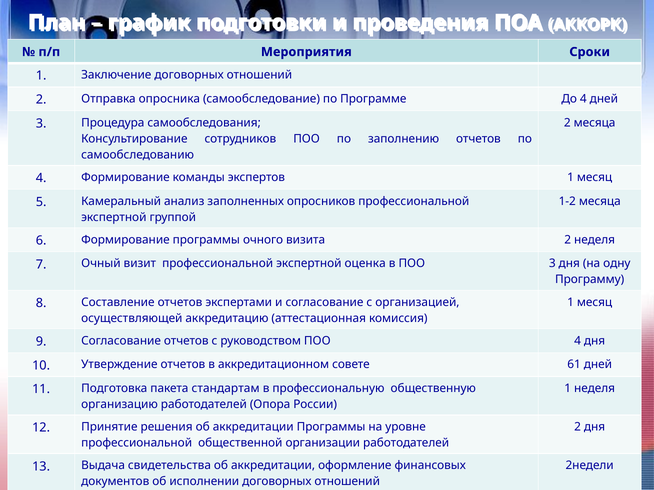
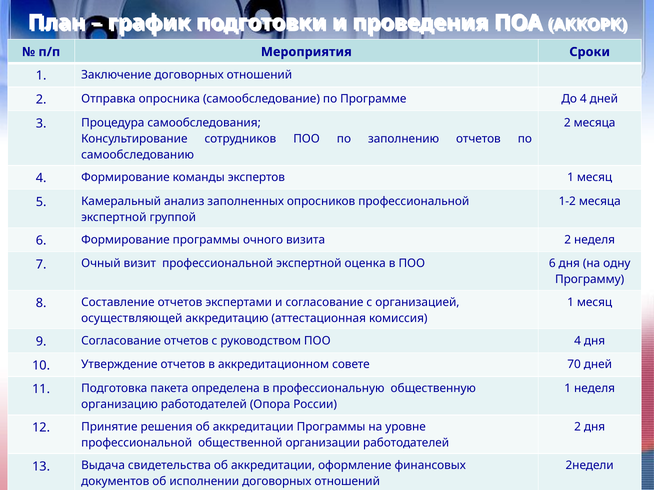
ПОО 3: 3 -> 6
61: 61 -> 70
стандартам: стандартам -> определена
